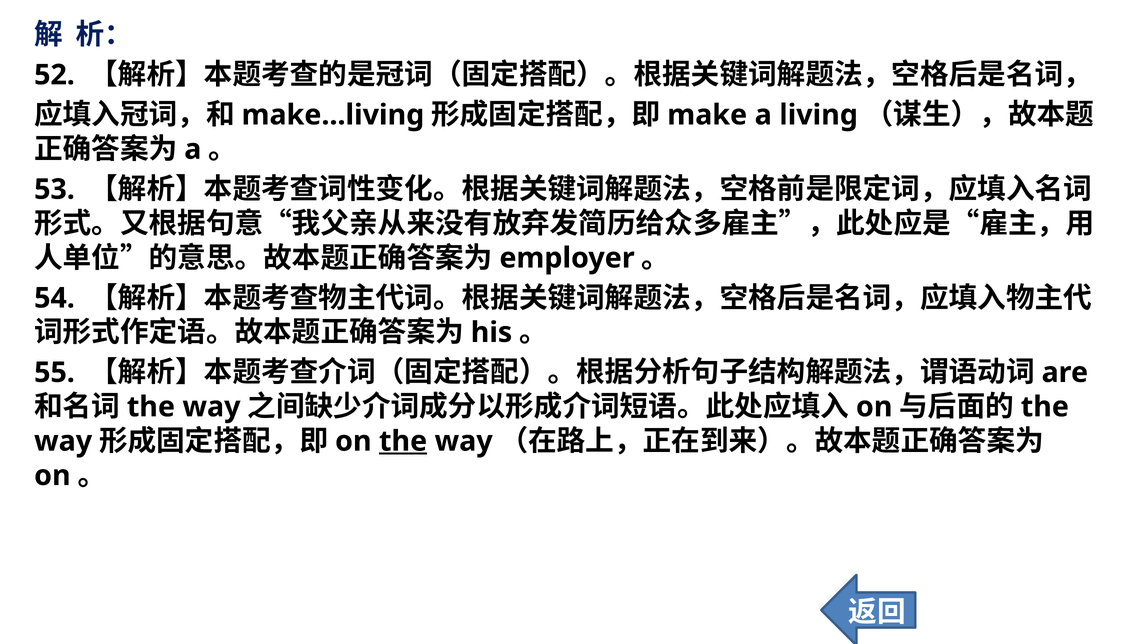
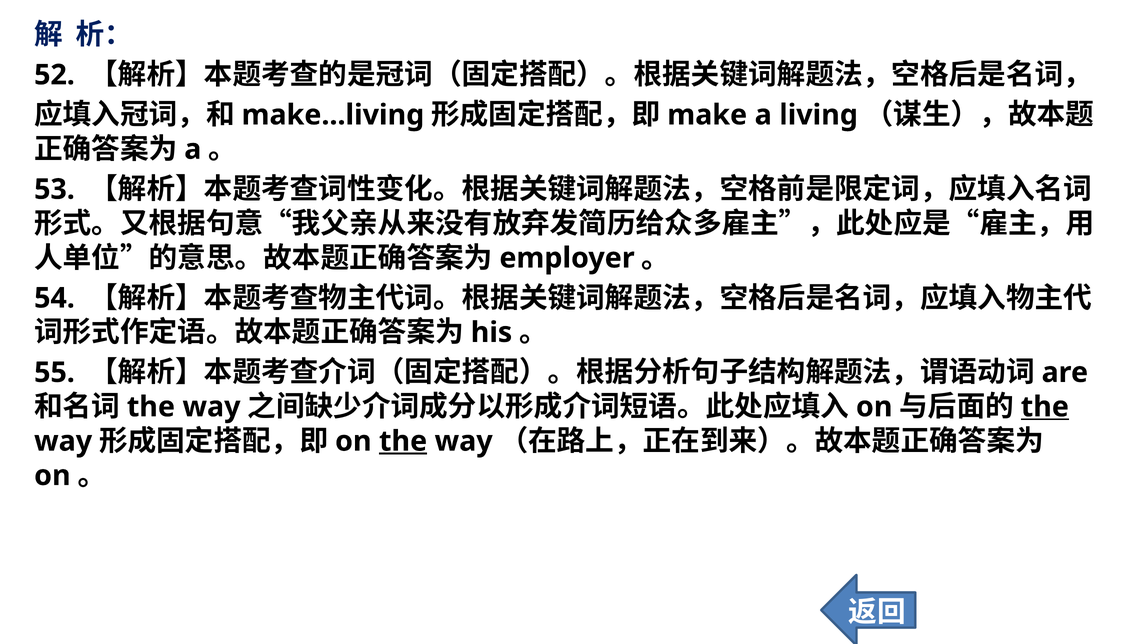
the at (1045, 407) underline: none -> present
